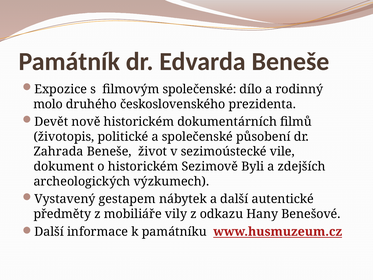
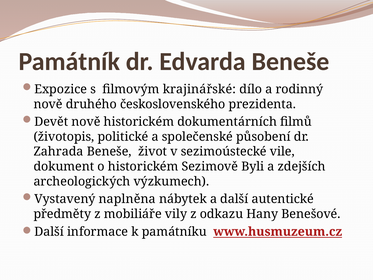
filmovým společenské: společenské -> krajinářské
molo at (48, 104): molo -> nově
gestapem: gestapem -> naplněna
